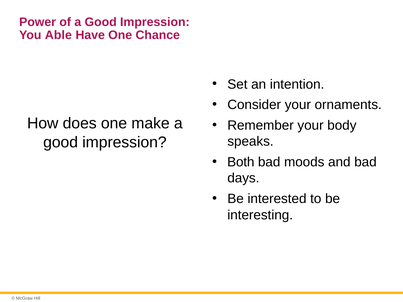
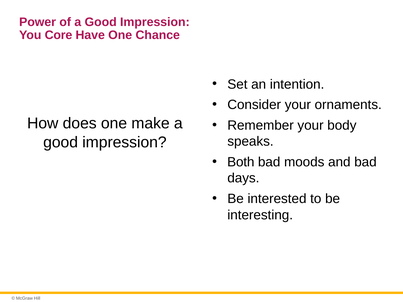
Able: Able -> Core
